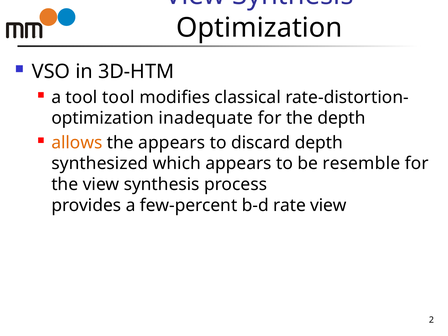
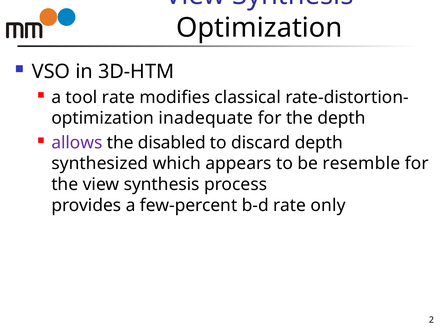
tool tool: tool -> rate
allows colour: orange -> purple
the appears: appears -> disabled
rate view: view -> only
